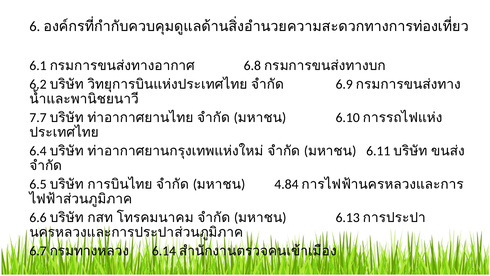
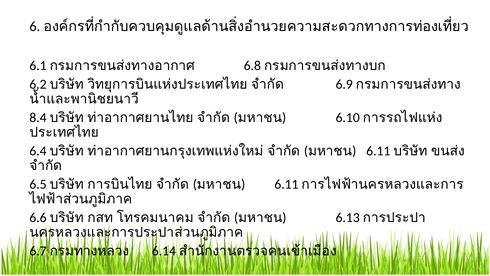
7.7: 7.7 -> 8.4
4.84 at (286, 184): 4.84 -> 6.11
